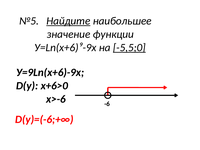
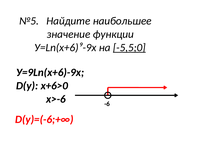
Найдите underline: present -> none
